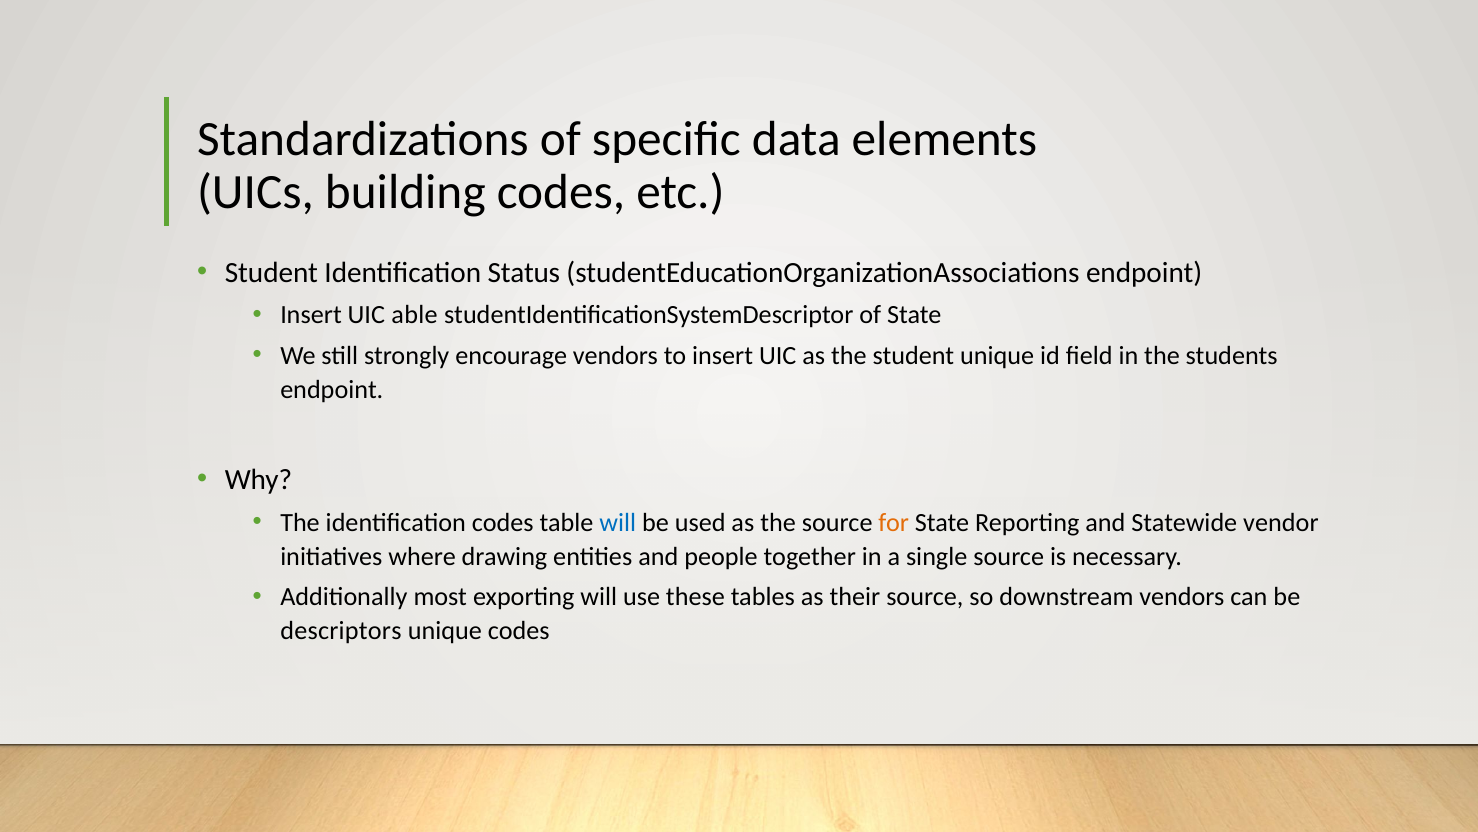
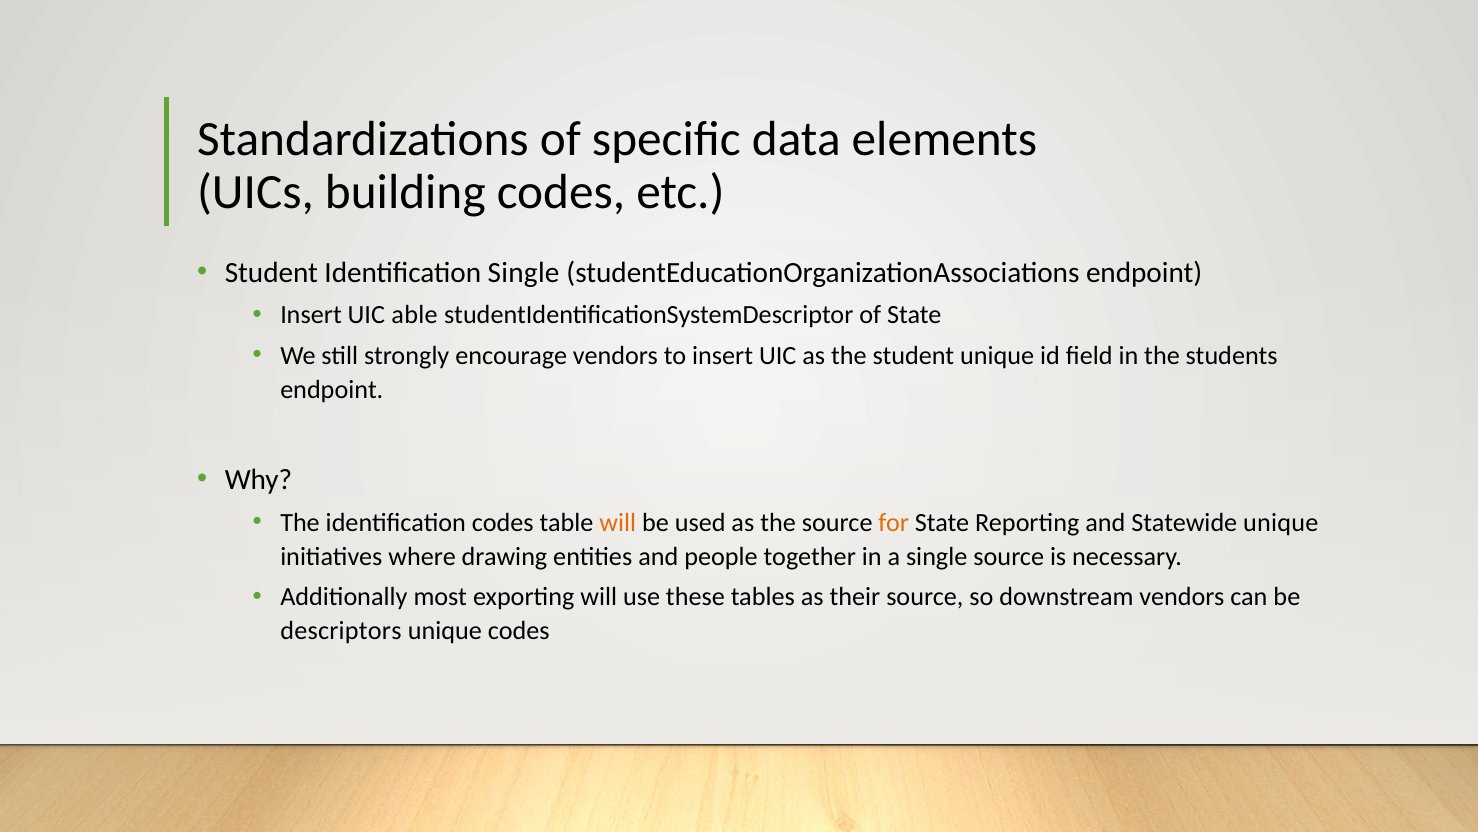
Identification Status: Status -> Single
will at (618, 522) colour: blue -> orange
Statewide vendor: vendor -> unique
